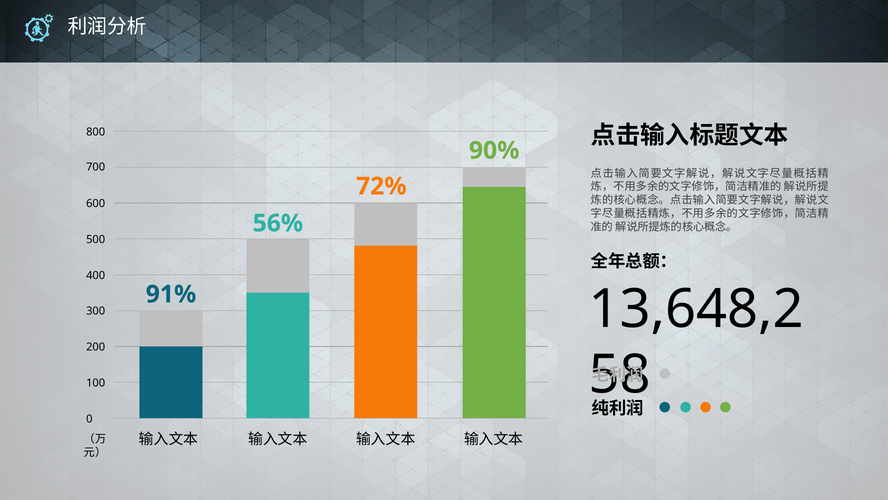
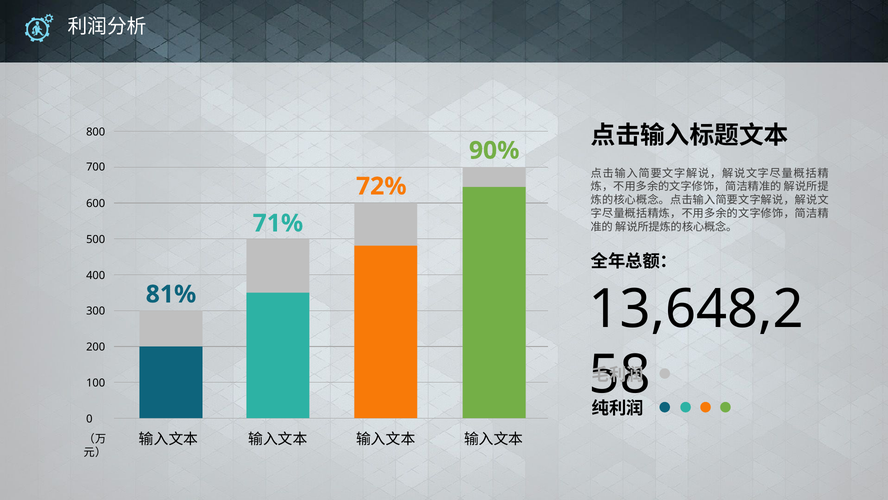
56%: 56% -> 71%
91%: 91% -> 81%
